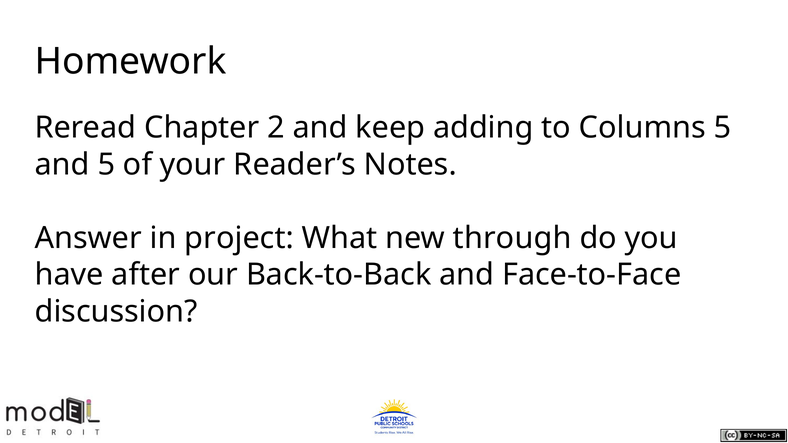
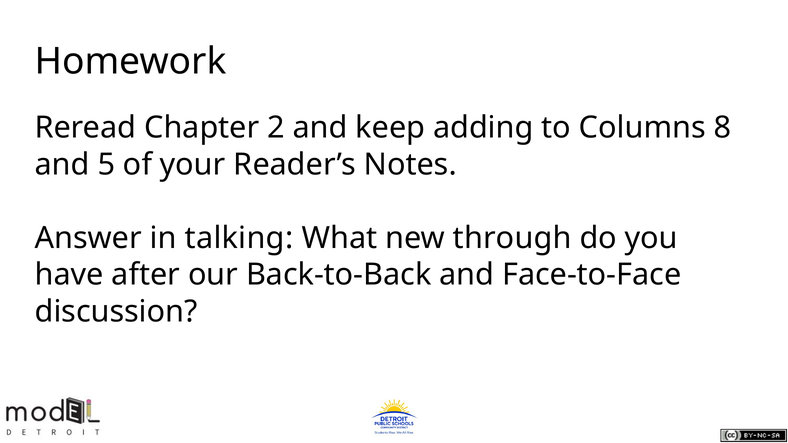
Columns 5: 5 -> 8
project: project -> talking
